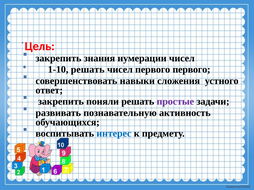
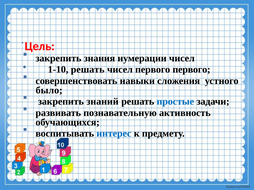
ответ: ответ -> было
поняли: поняли -> знаний
простые colour: purple -> blue
